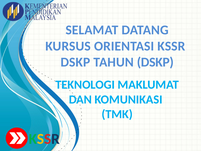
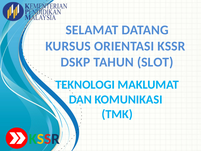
TAHUN DSKP: DSKP -> SLOT
